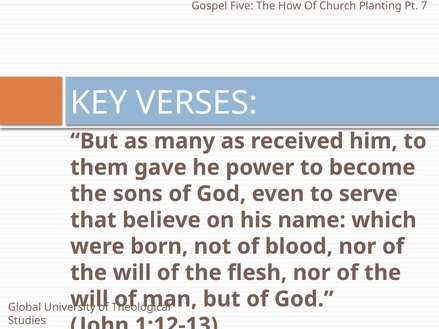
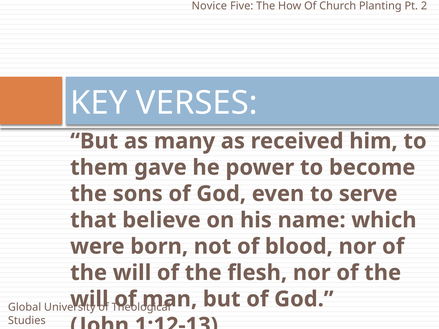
Gospel: Gospel -> Novice
7: 7 -> 2
